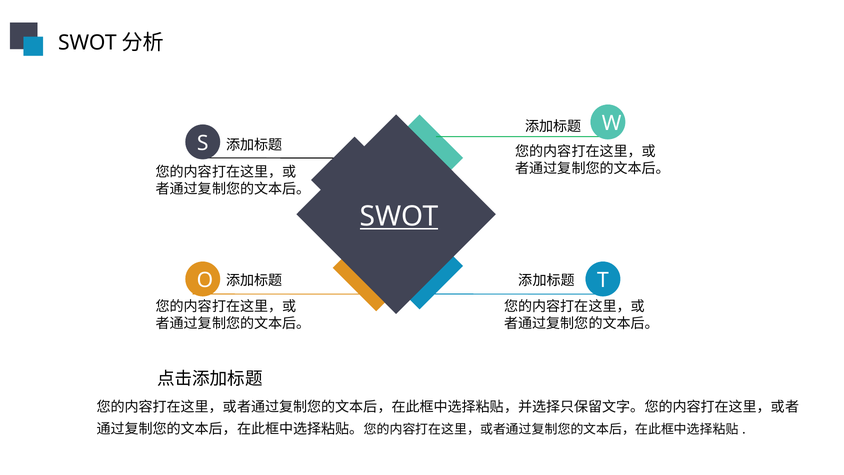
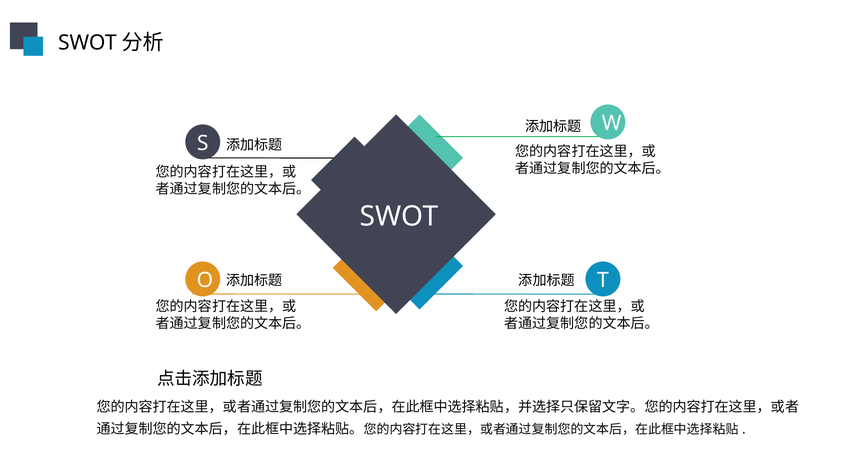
SWOT underline: present -> none
